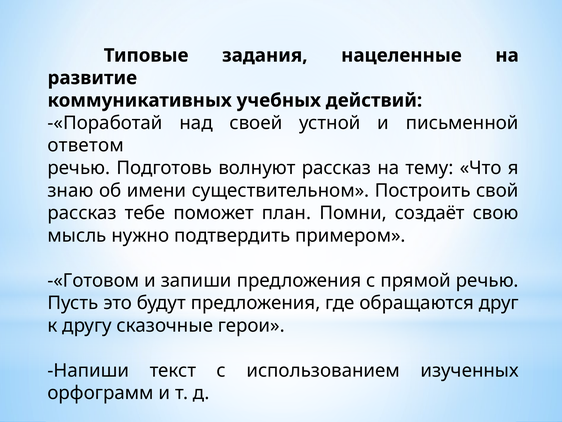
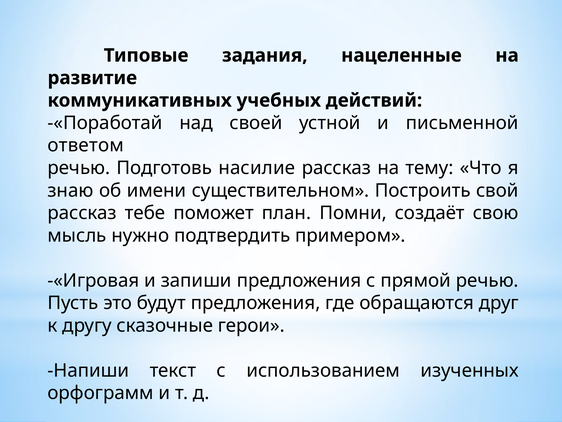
волнуют: волнуют -> насилие
-«Готовом: -«Готовом -> -«Игровая
